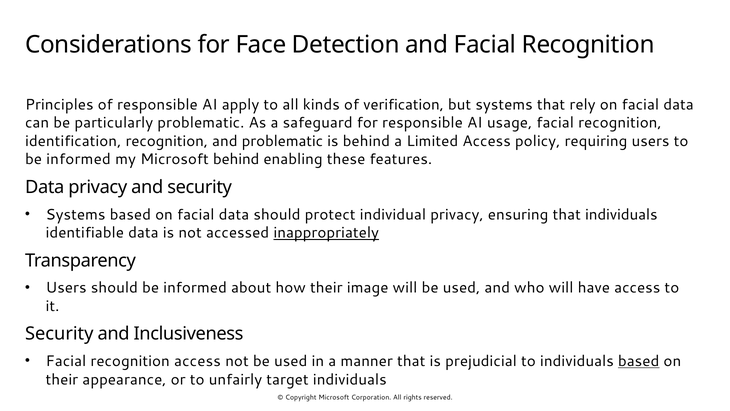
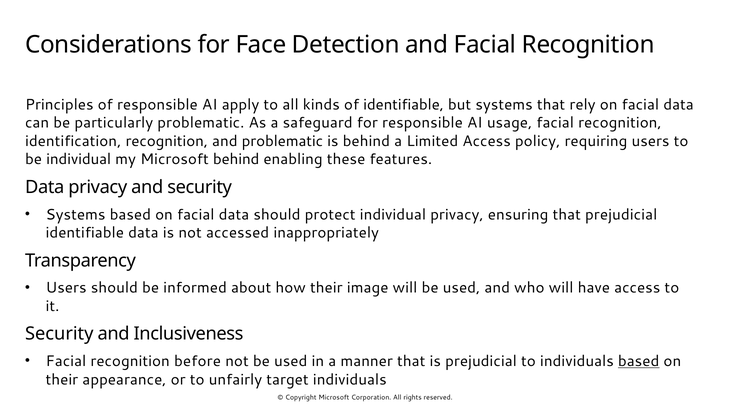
of verification: verification -> identifiable
informed at (79, 159): informed -> individual
that individuals: individuals -> prejudicial
inappropriately underline: present -> none
recognition access: access -> before
